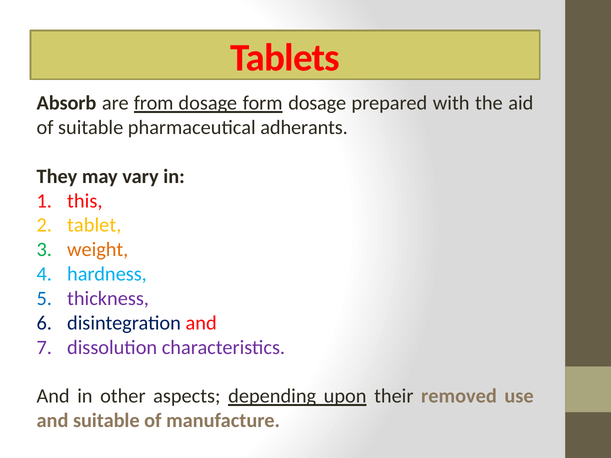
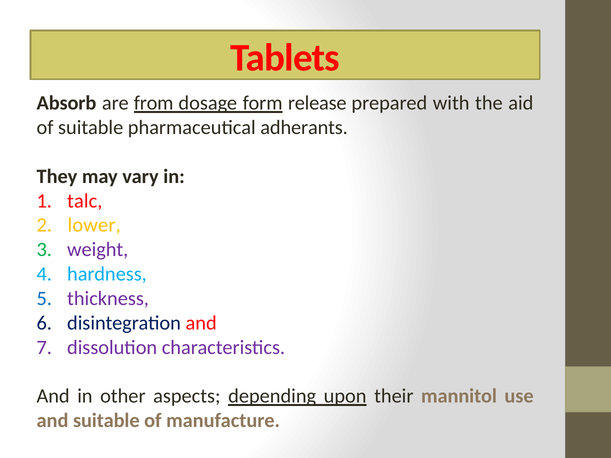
form dosage: dosage -> release
this: this -> talc
tablet: tablet -> lower
weight colour: orange -> purple
removed: removed -> mannitol
